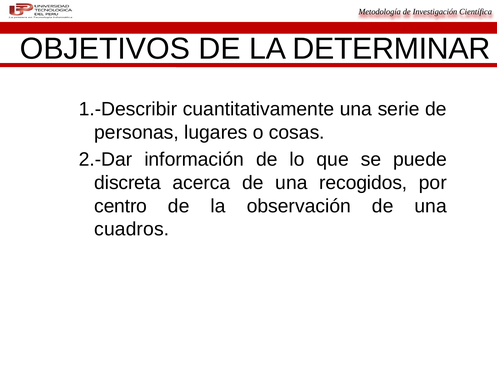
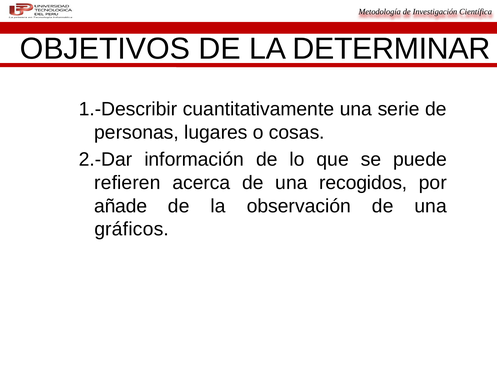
discreta: discreta -> refieren
centro: centro -> añade
cuadros: cuadros -> gráficos
